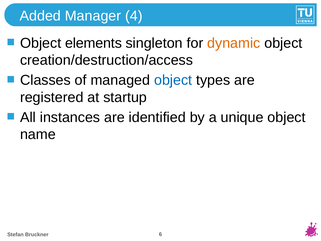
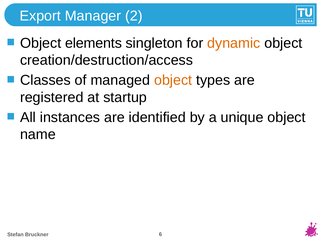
Added: Added -> Export
4: 4 -> 2
object at (173, 80) colour: blue -> orange
